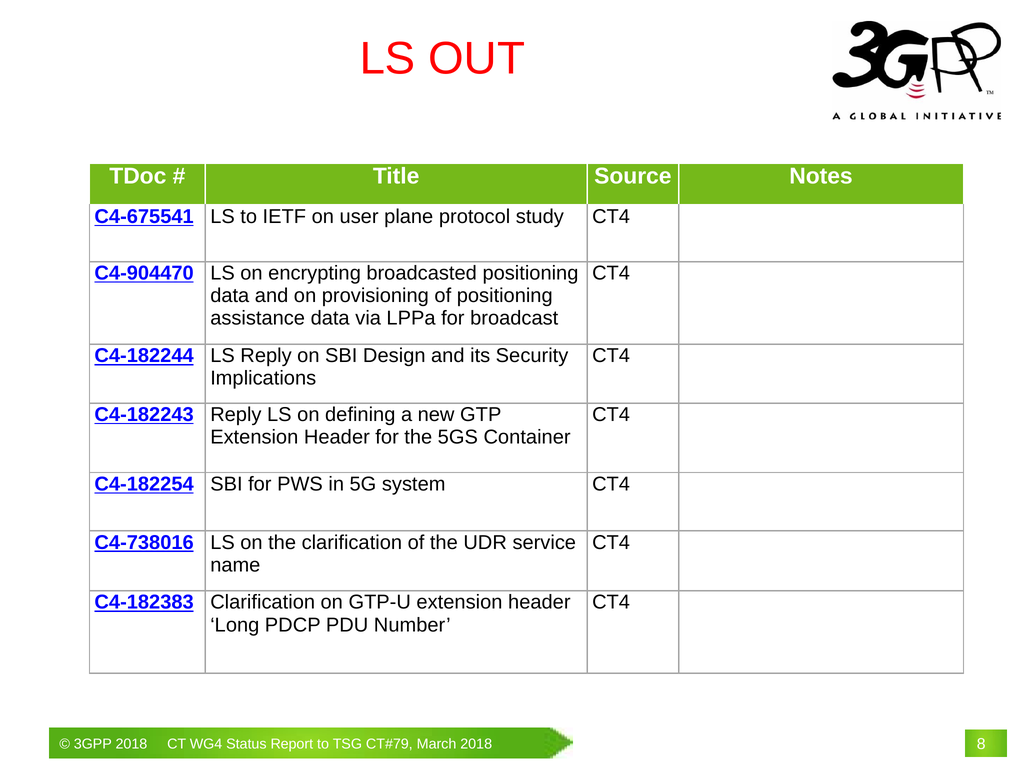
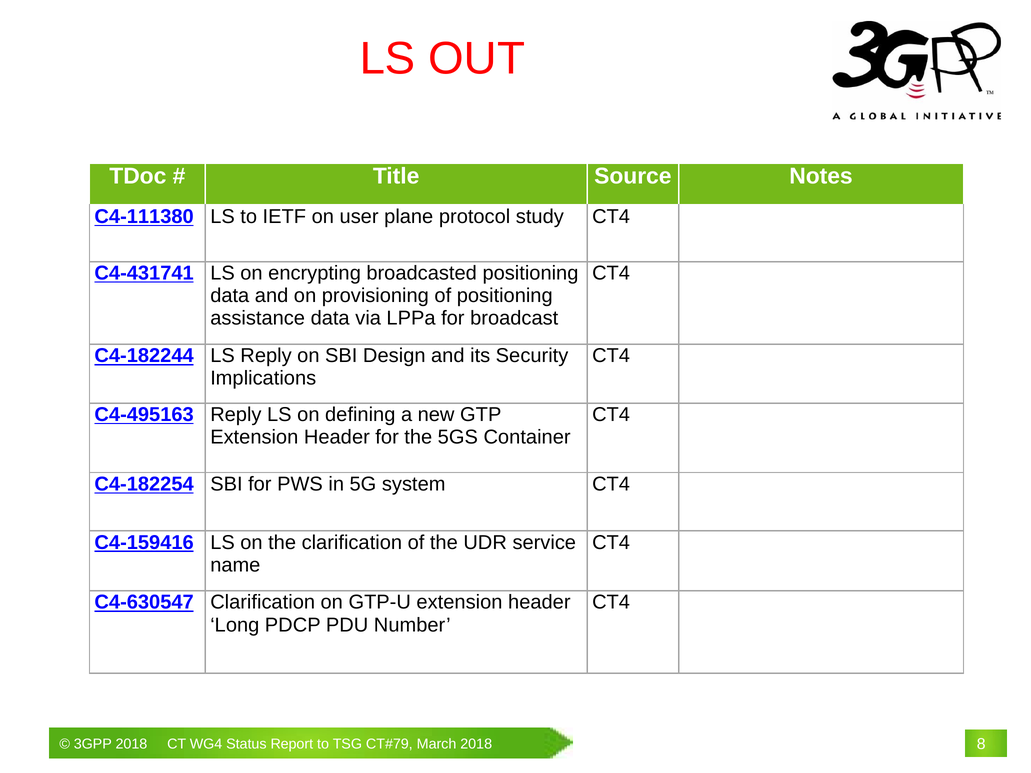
C4-675541: C4-675541 -> C4-111380
C4-904470: C4-904470 -> C4-431741
C4-182243: C4-182243 -> C4-495163
C4-738016: C4-738016 -> C4-159416
C4-182383: C4-182383 -> C4-630547
